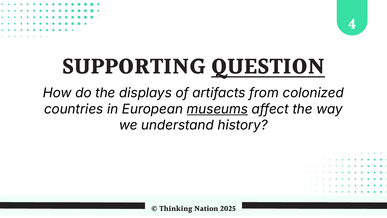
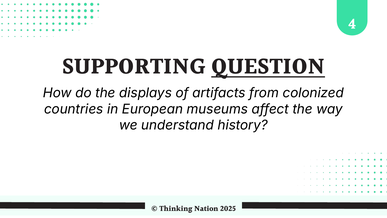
museums underline: present -> none
